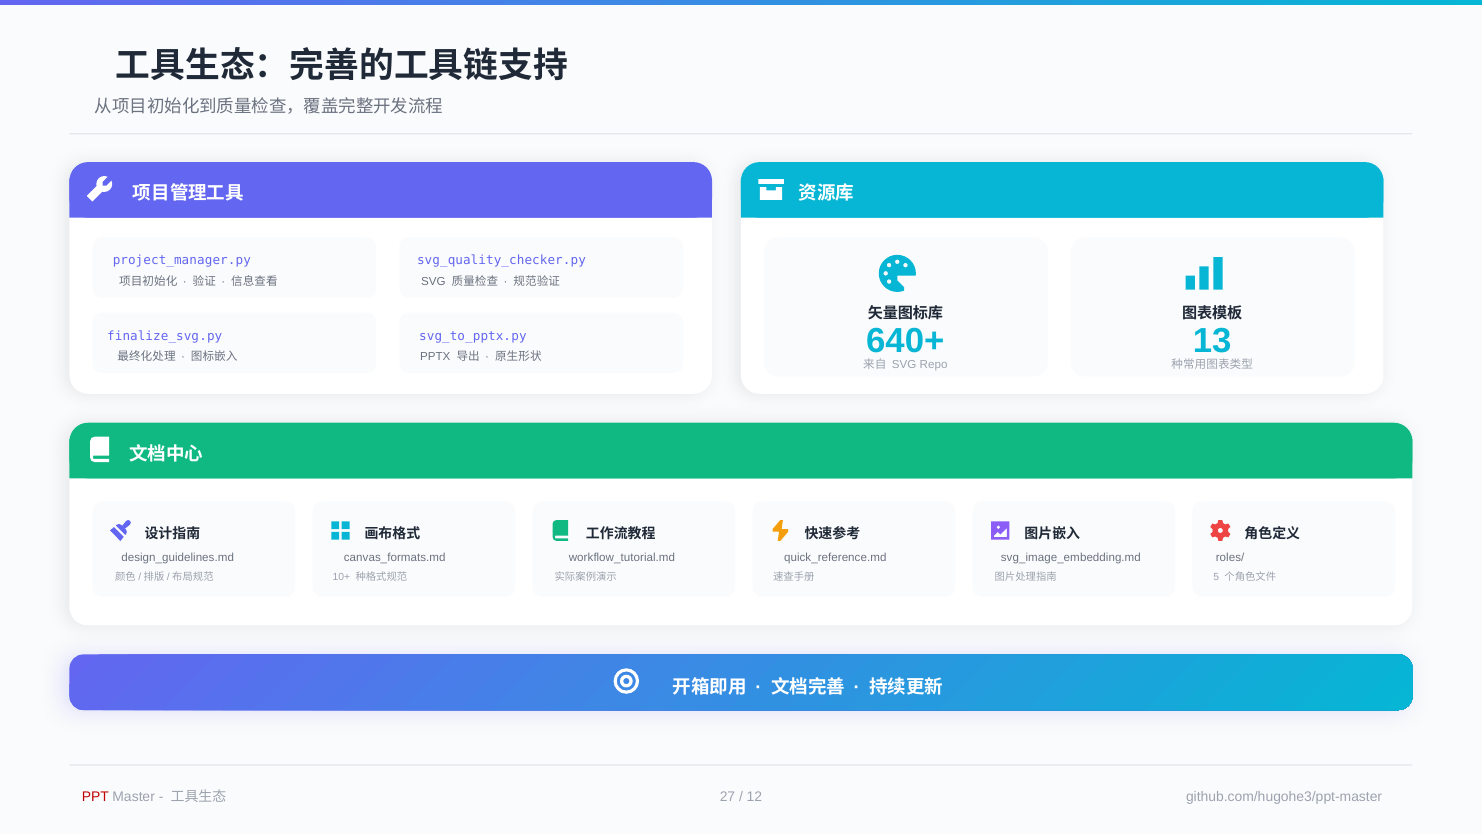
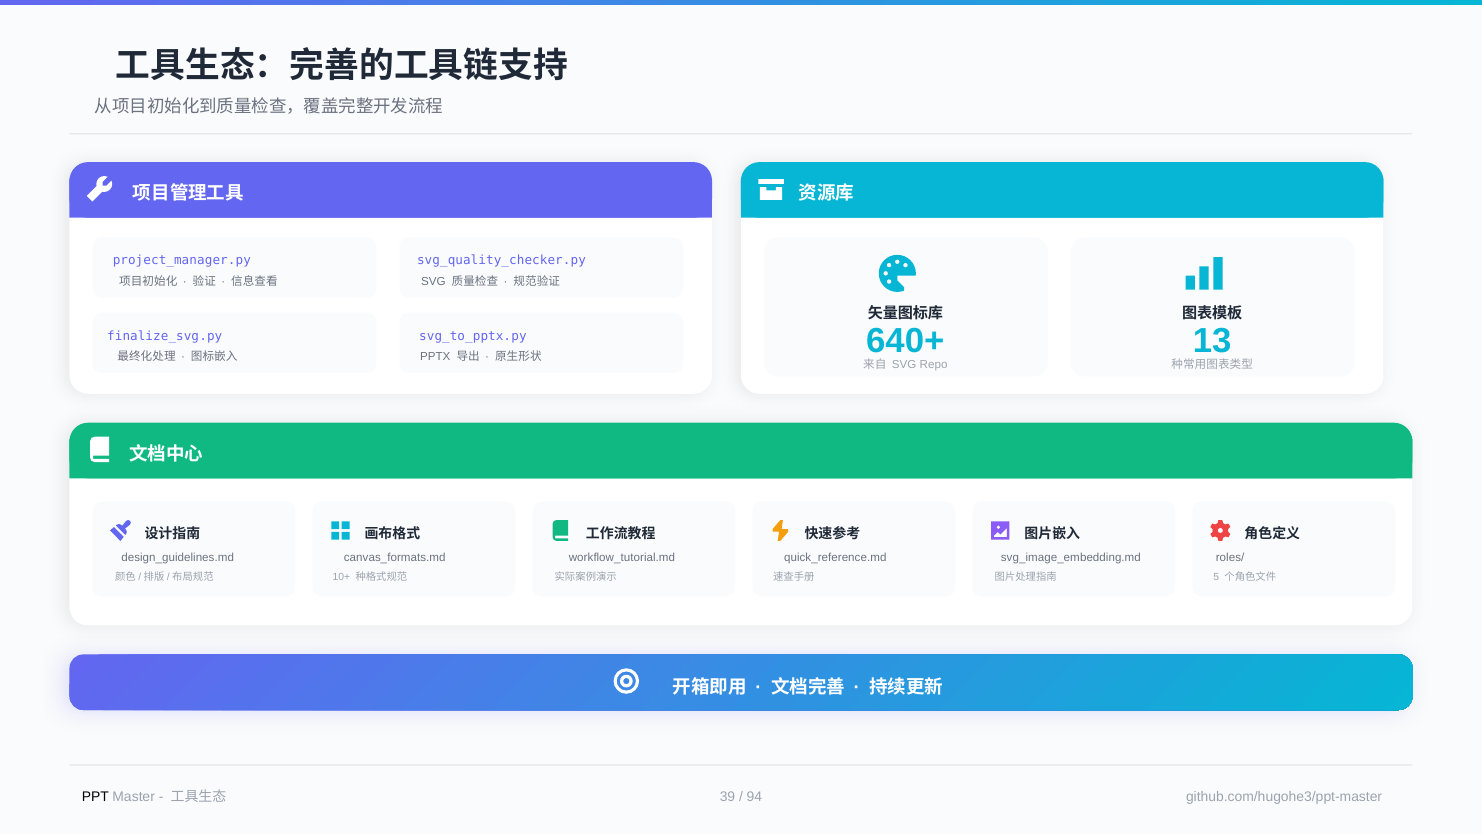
PPT colour: red -> black
27: 27 -> 39
12: 12 -> 94
